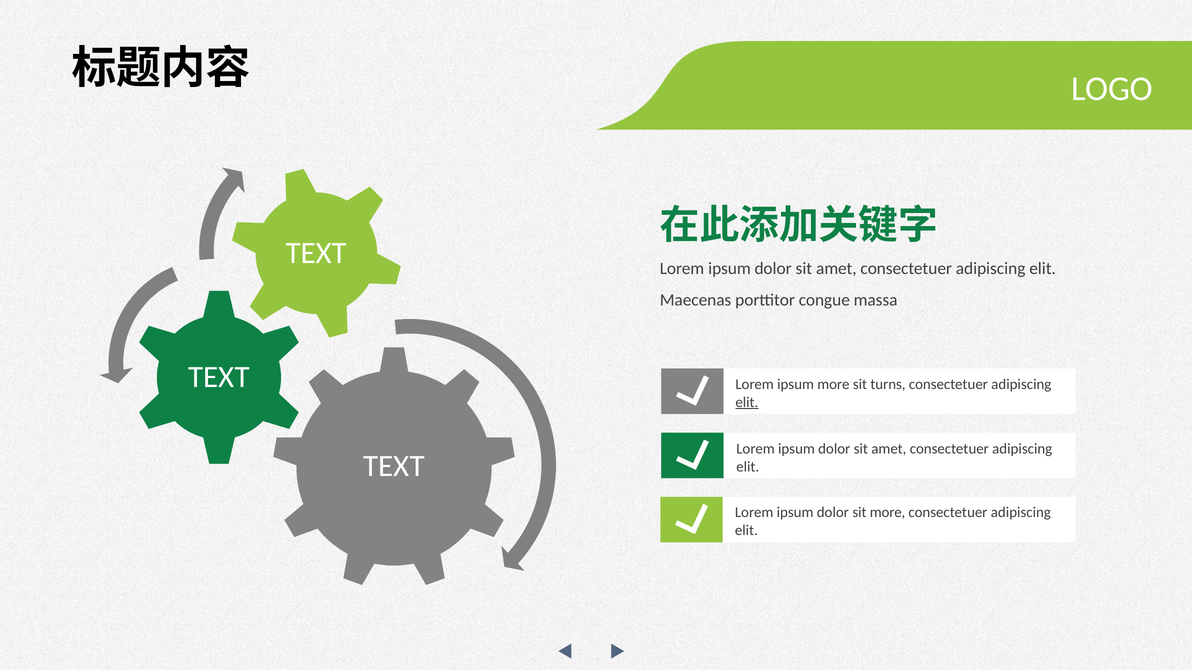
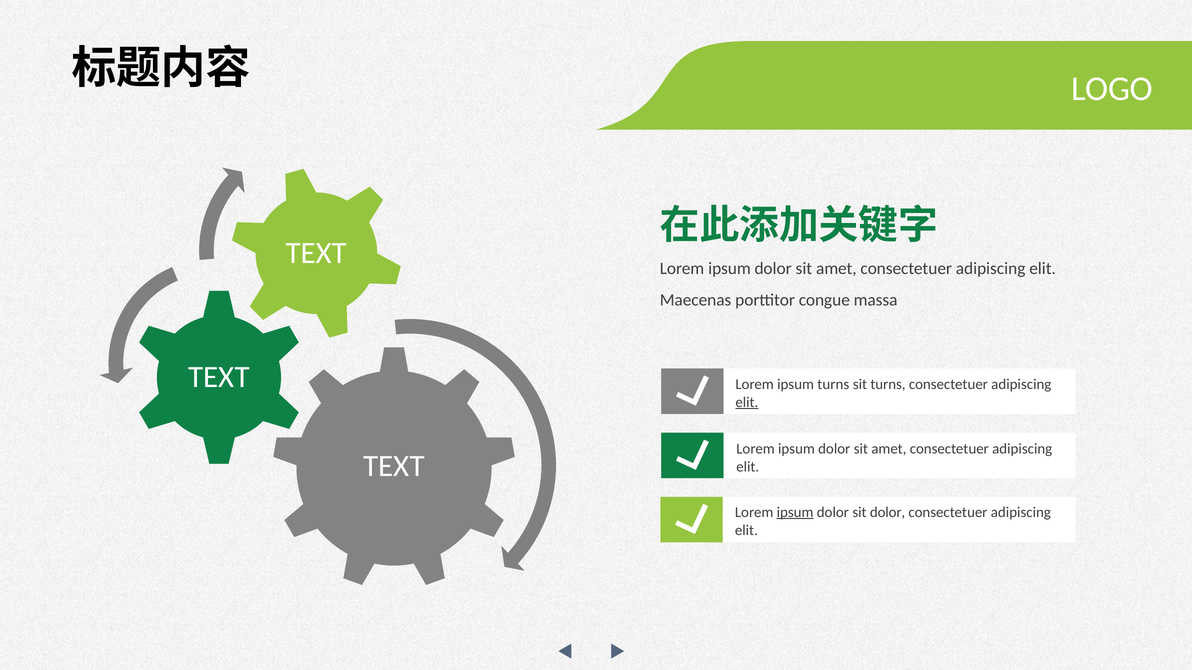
ipsum more: more -> turns
ipsum at (795, 513) underline: none -> present
sit more: more -> dolor
